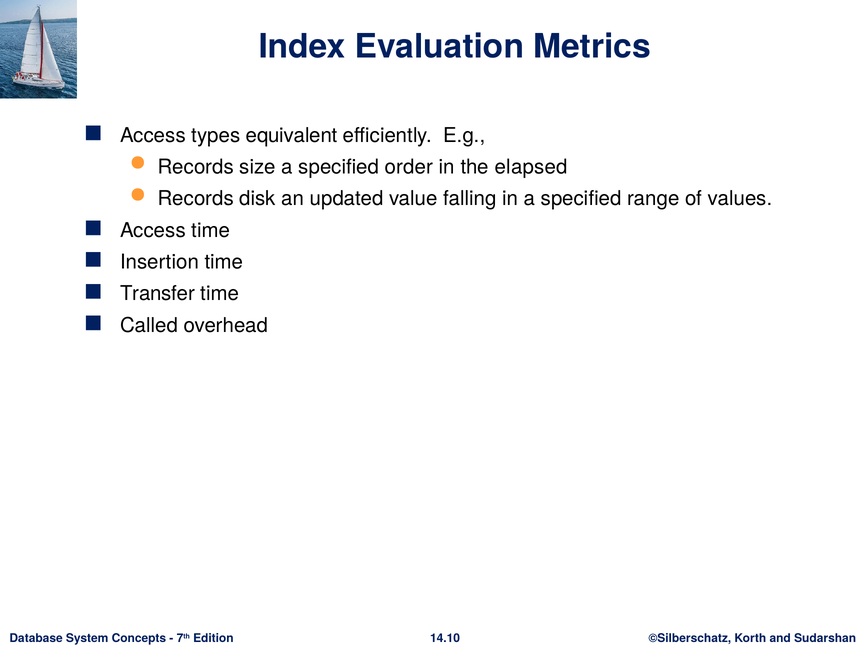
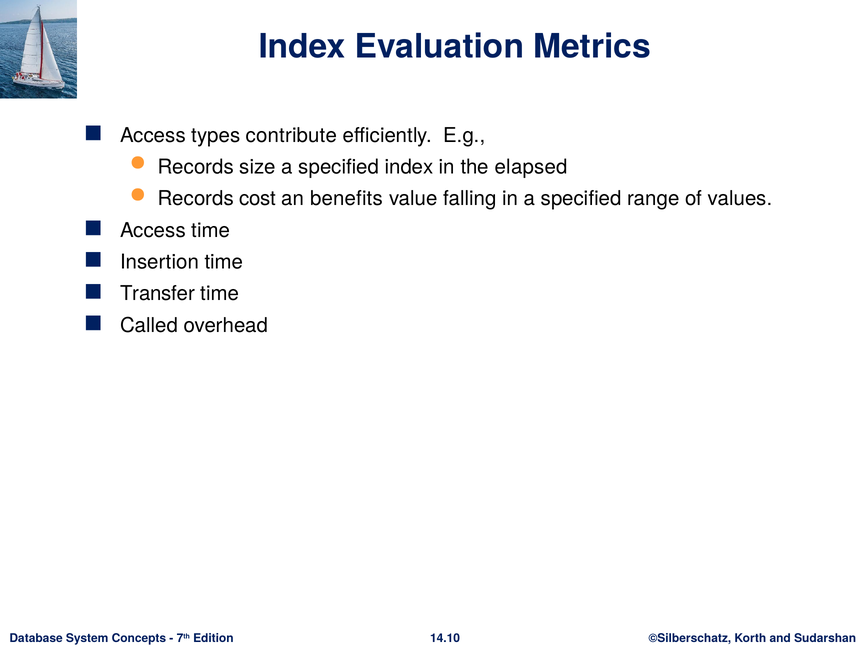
equivalent: equivalent -> contribute
specified order: order -> index
disk: disk -> cost
updated: updated -> benefits
